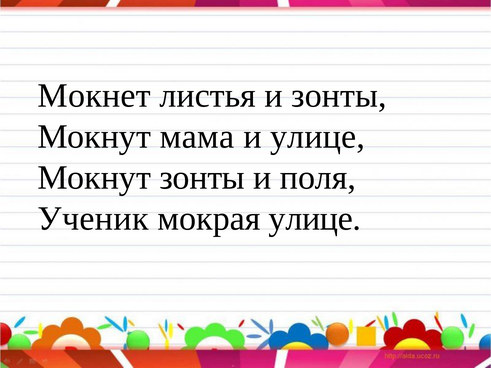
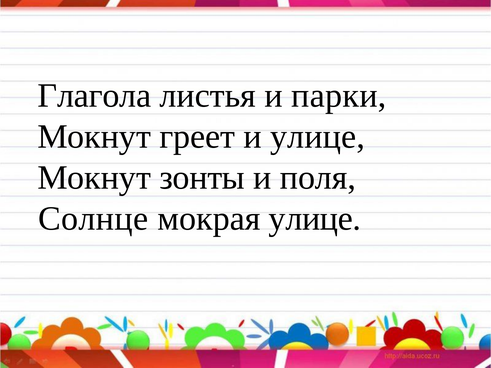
Мокнет: Мокнет -> Глагола
и зонты: зонты -> парки
мама: мама -> греет
Ученик: Ученик -> Солнце
